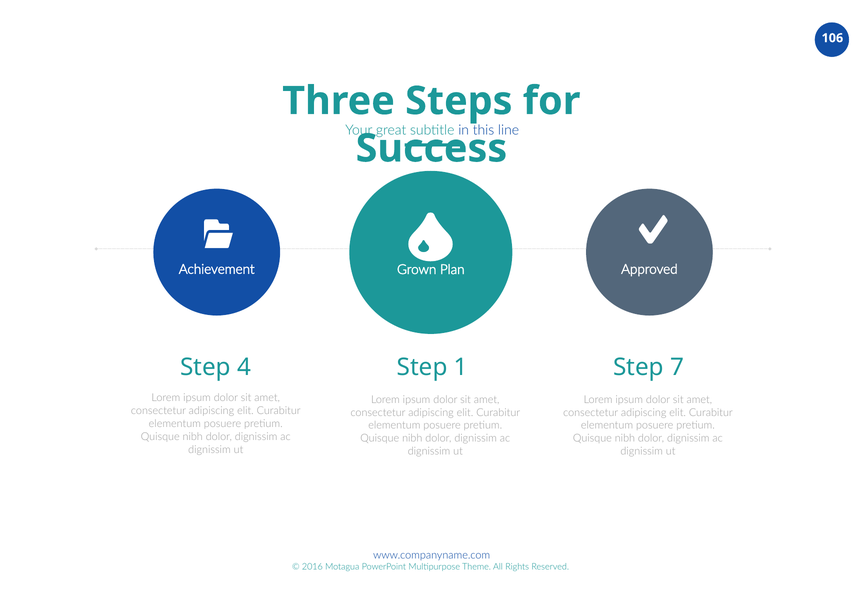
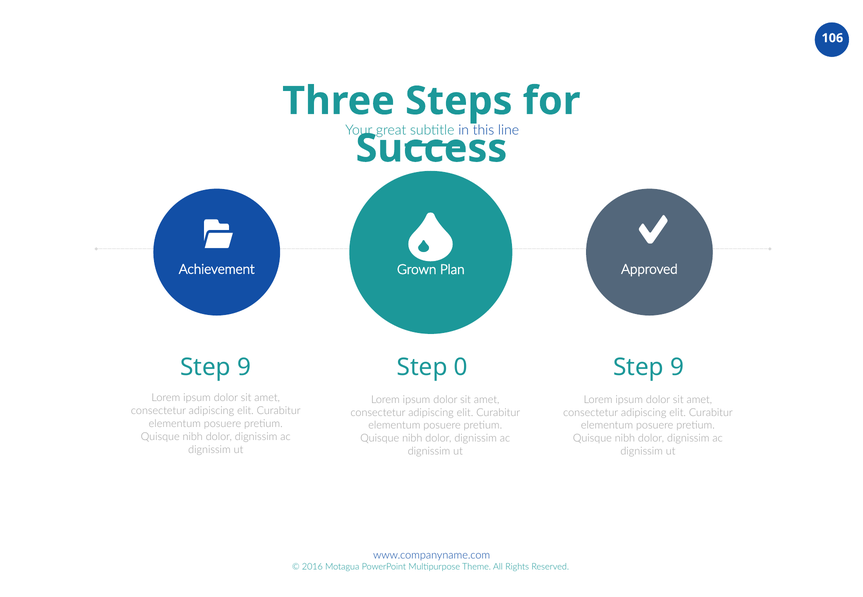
4 at (244, 368): 4 -> 9
1: 1 -> 0
7 at (677, 368): 7 -> 9
